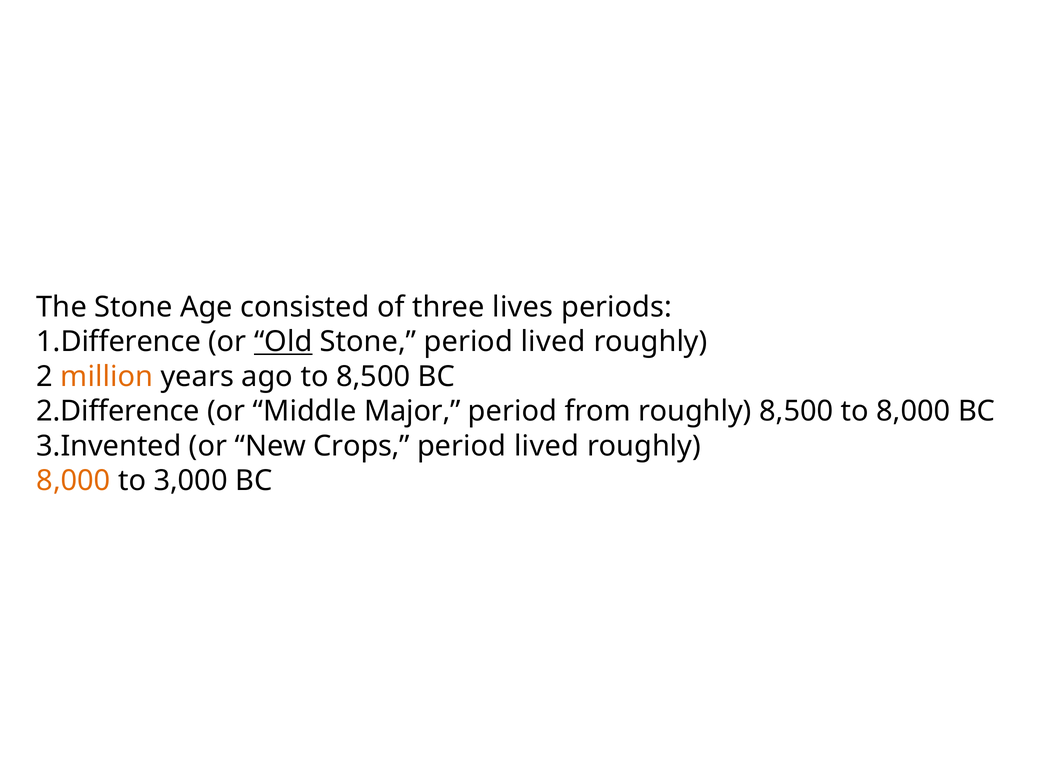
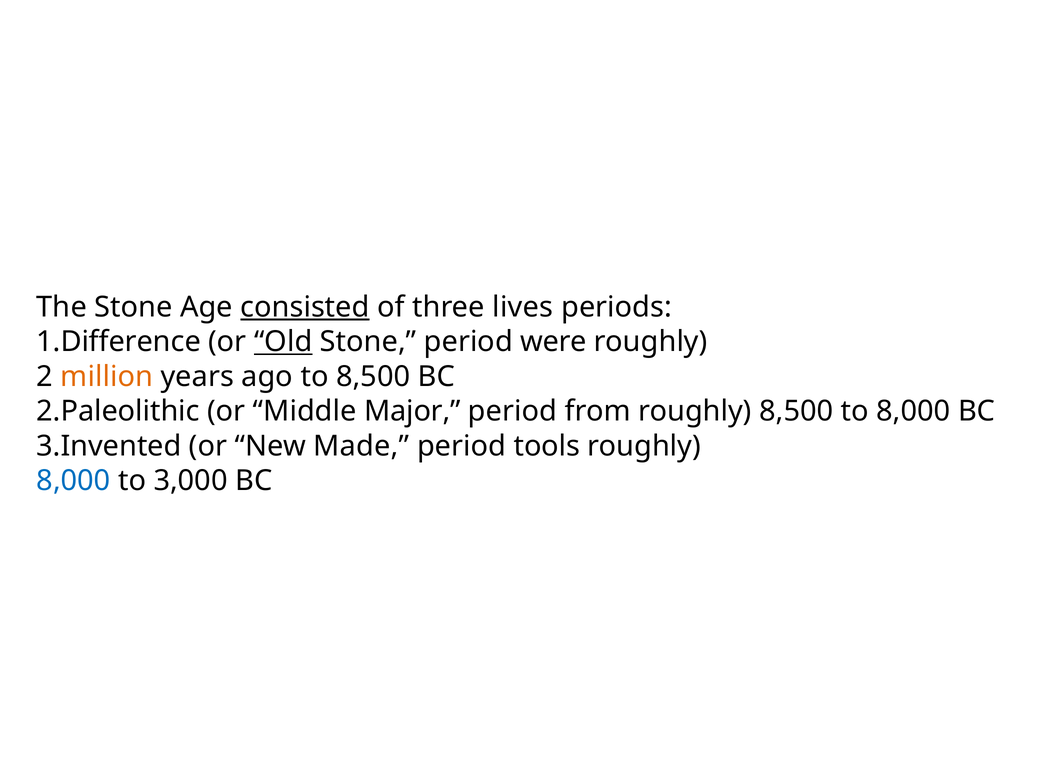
consisted underline: none -> present
Stone period lived: lived -> were
2.Difference: 2.Difference -> 2.Paleolithic
Crops: Crops -> Made
lived at (547, 446): lived -> tools
8,000 at (73, 481) colour: orange -> blue
